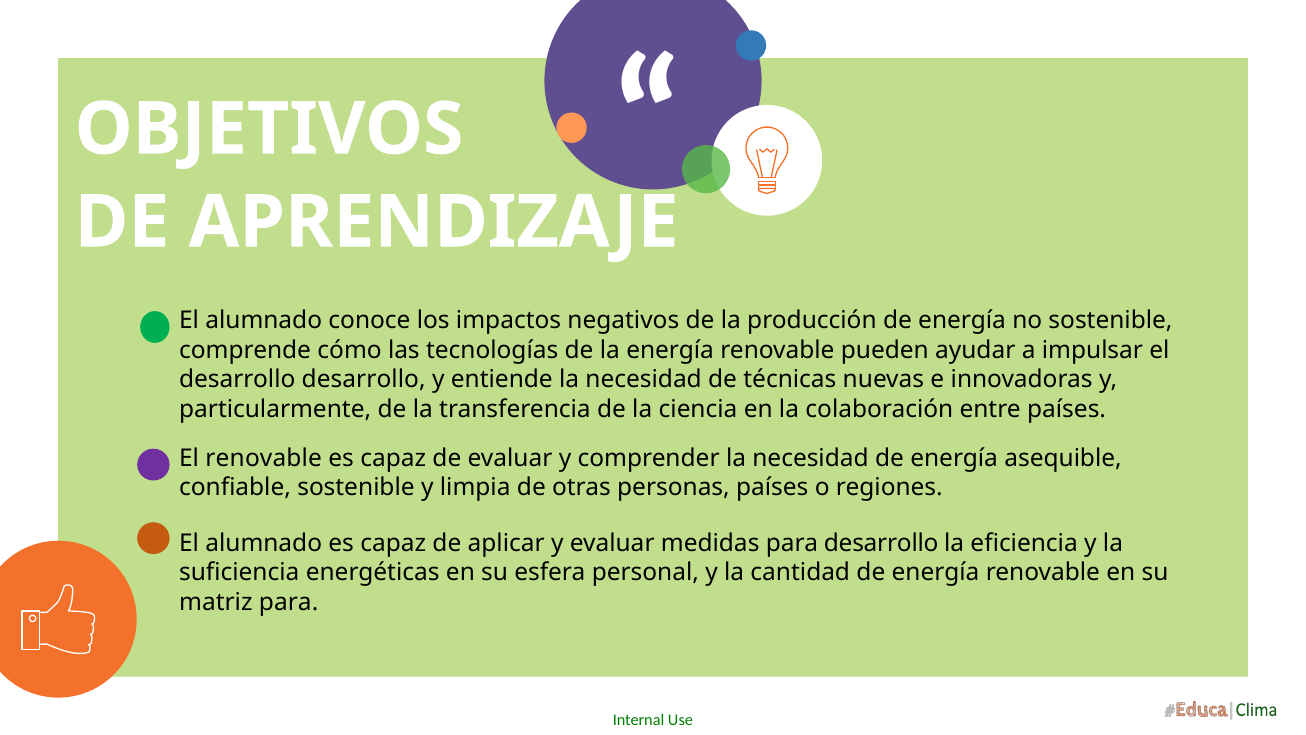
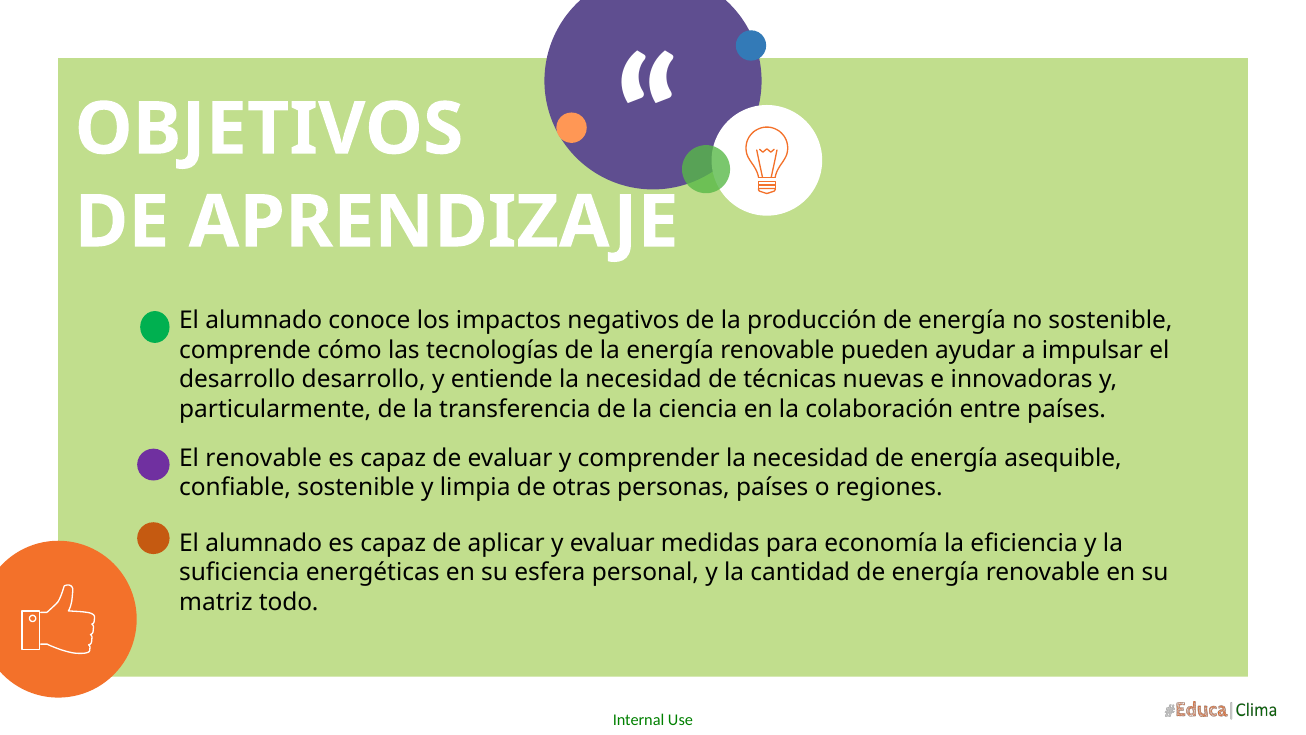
para desarrollo: desarrollo -> economía
matriz para: para -> todo
